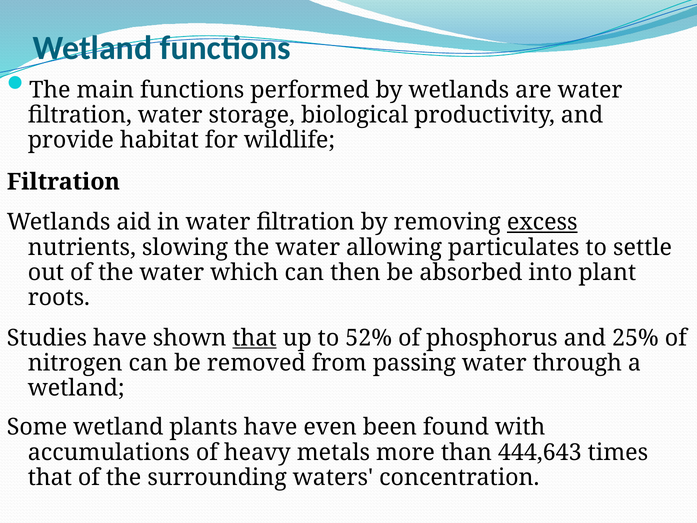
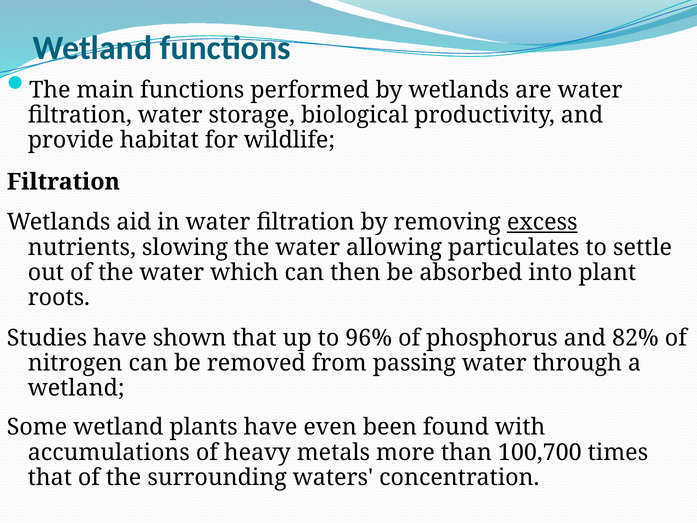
that at (255, 338) underline: present -> none
52%: 52% -> 96%
25%: 25% -> 82%
444,643: 444,643 -> 100,700
